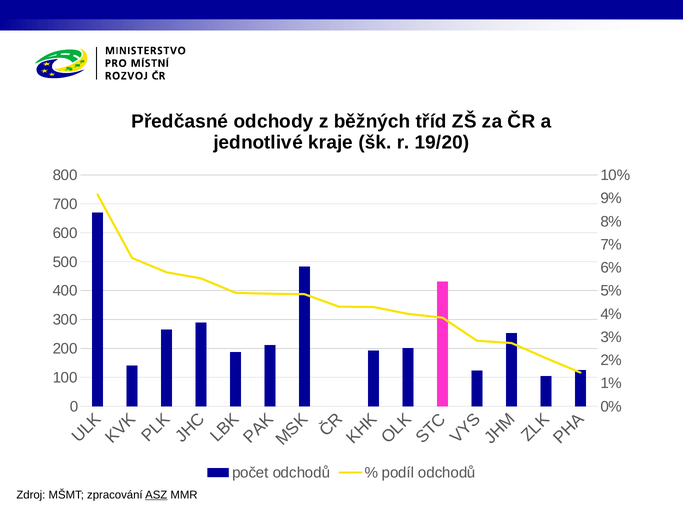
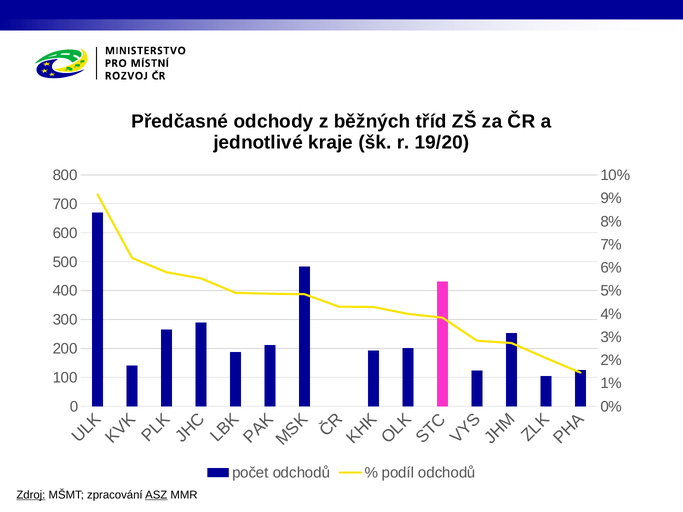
Zdroj underline: none -> present
